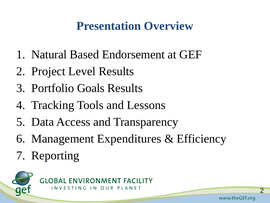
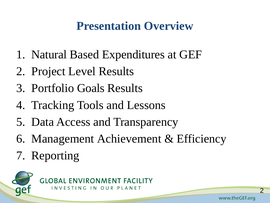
Endorsement: Endorsement -> Expenditures
Expenditures: Expenditures -> Achievement
